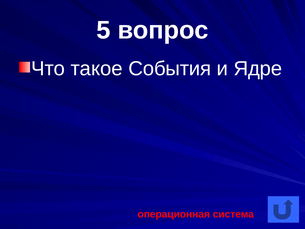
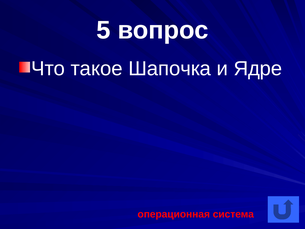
События: События -> Шапочка
